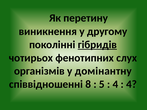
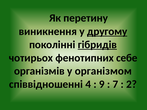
другому underline: none -> present
слух: слух -> себе
домінантну: домінантну -> організмом
8: 8 -> 4
5: 5 -> 9
4 at (115, 84): 4 -> 7
4 at (132, 84): 4 -> 2
